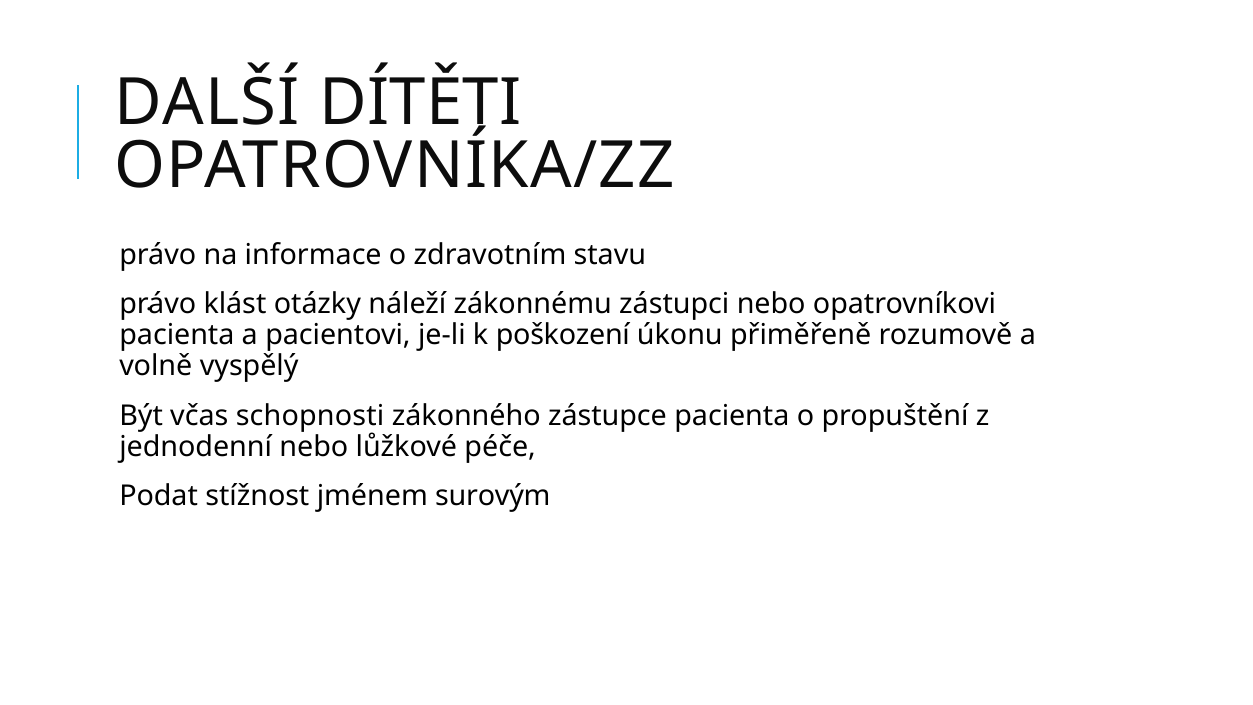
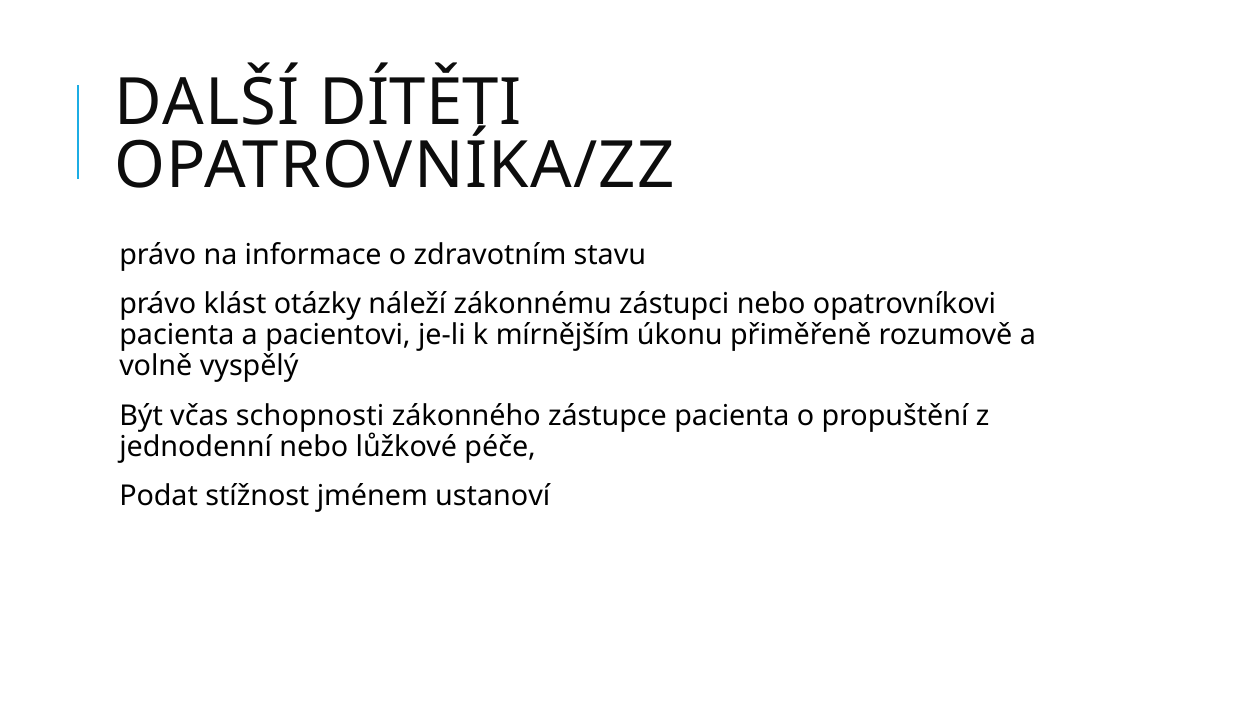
poškození: poškození -> mírnějším
surovým: surovým -> ustanoví
